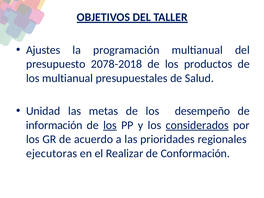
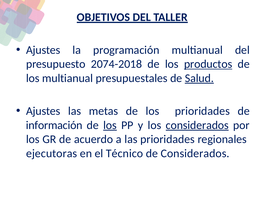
2078-2018: 2078-2018 -> 2074-2018
productos underline: none -> present
Salud underline: none -> present
Unidad at (43, 111): Unidad -> Ajustes
los desempeño: desempeño -> prioridades
Realizar: Realizar -> Técnico
de Conformación: Conformación -> Considerados
